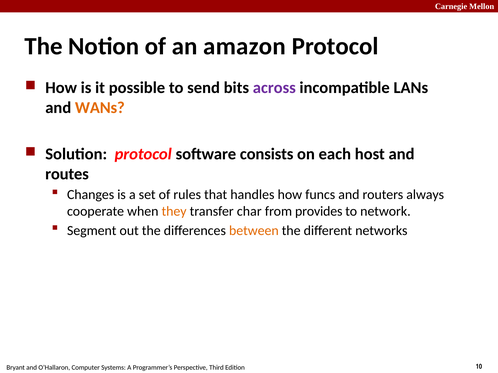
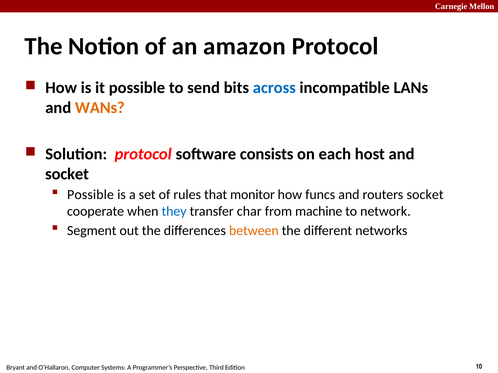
across colour: purple -> blue
routes at (67, 174): routes -> socket
Changes at (91, 195): Changes -> Possible
handles: handles -> monitor
routers always: always -> socket
they colour: orange -> blue
provides: provides -> machine
